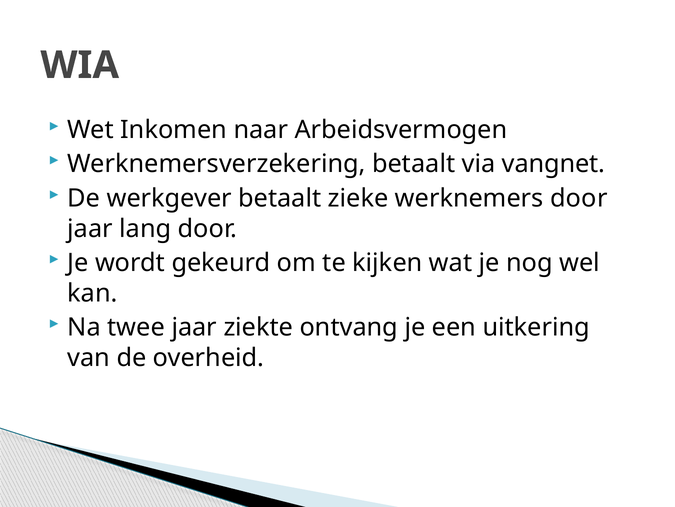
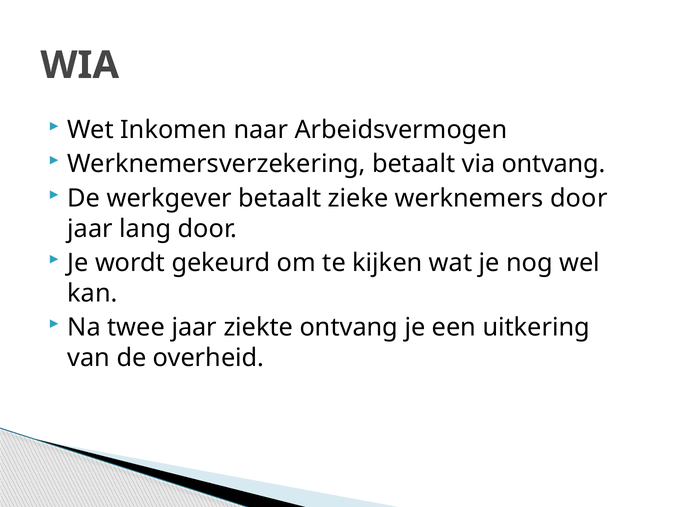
via vangnet: vangnet -> ontvang
